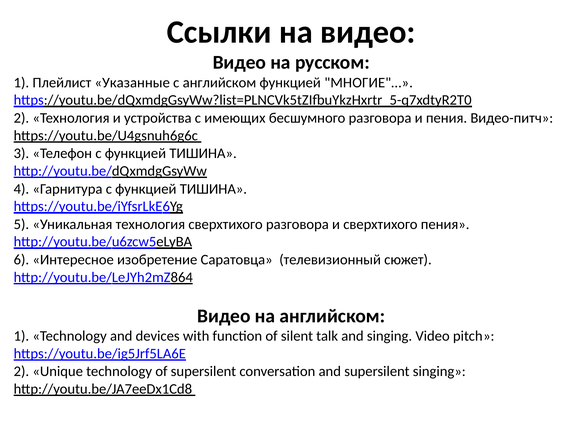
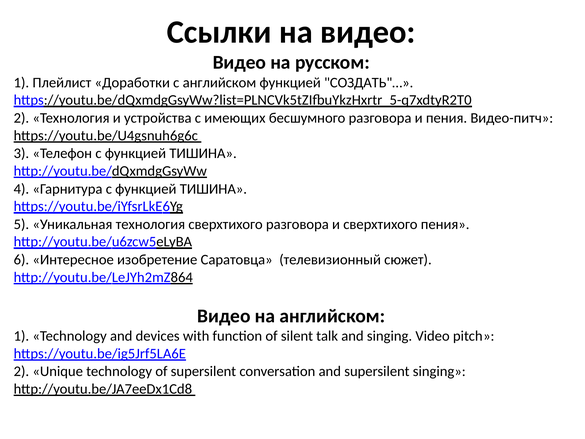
Указанные: Указанные -> Доработки
МНОГИЕ"…: МНОГИЕ"… -> СОЗДАТЬ"…
